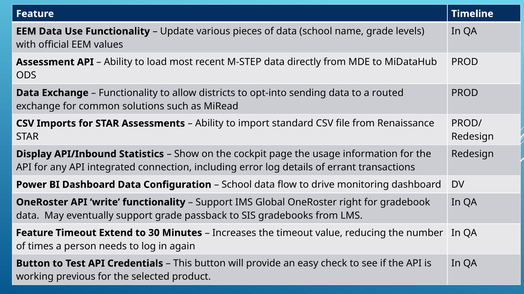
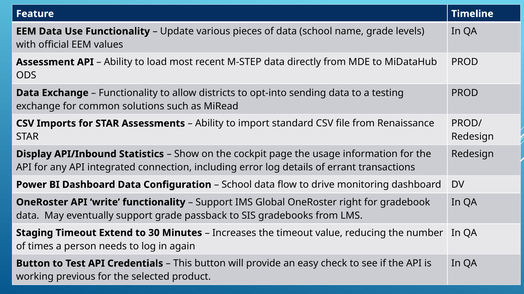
routed: routed -> testing
Feature at (35, 233): Feature -> Staging
